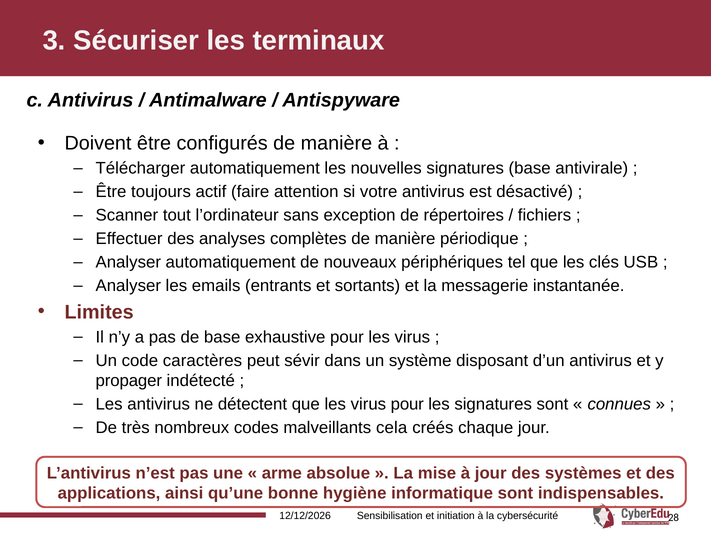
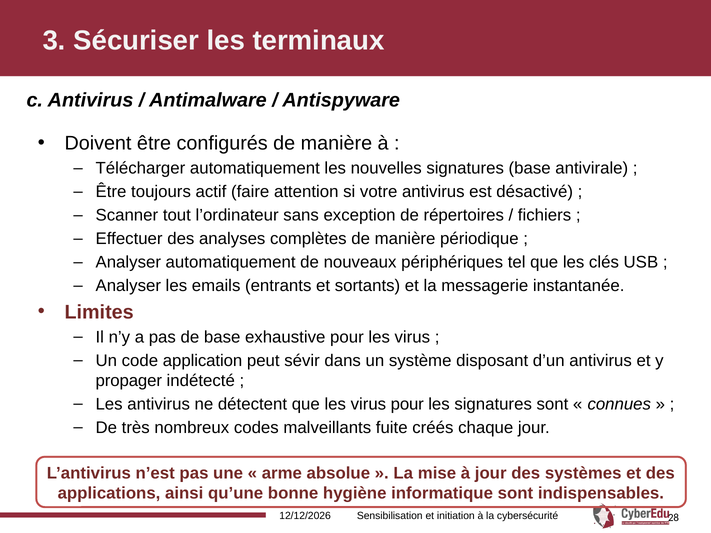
caractères: caractères -> application
cela: cela -> fuite
